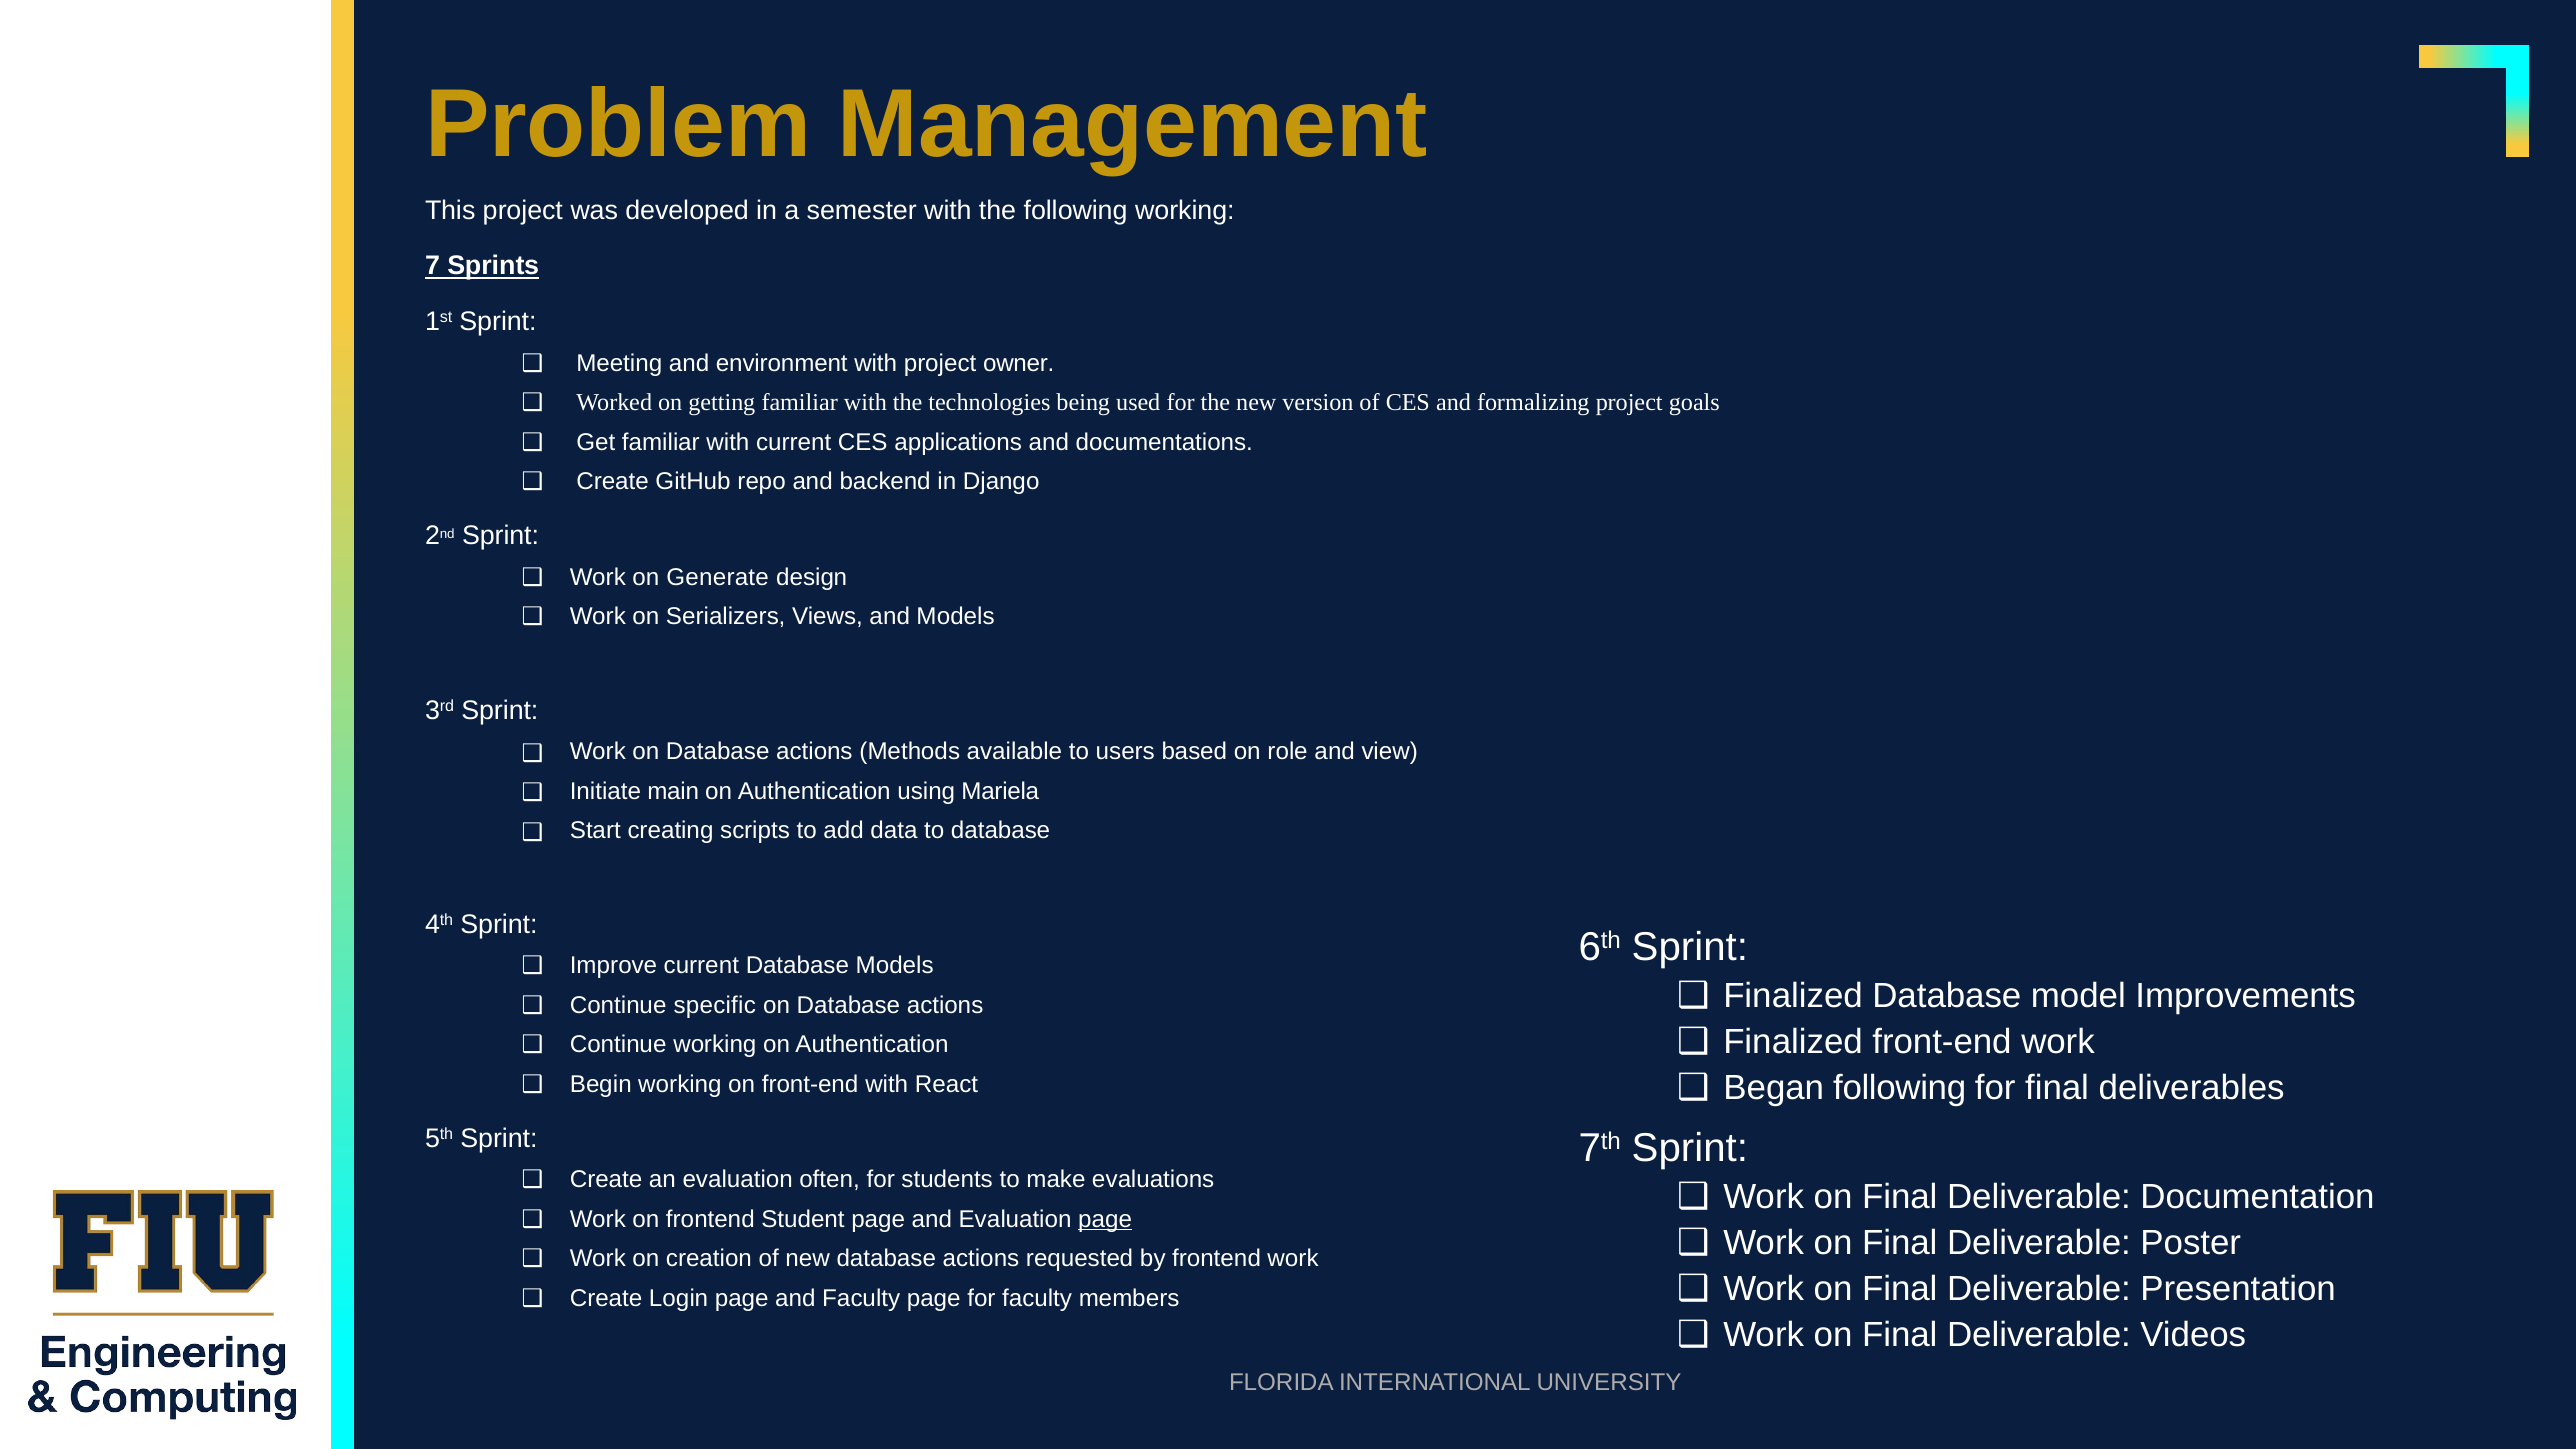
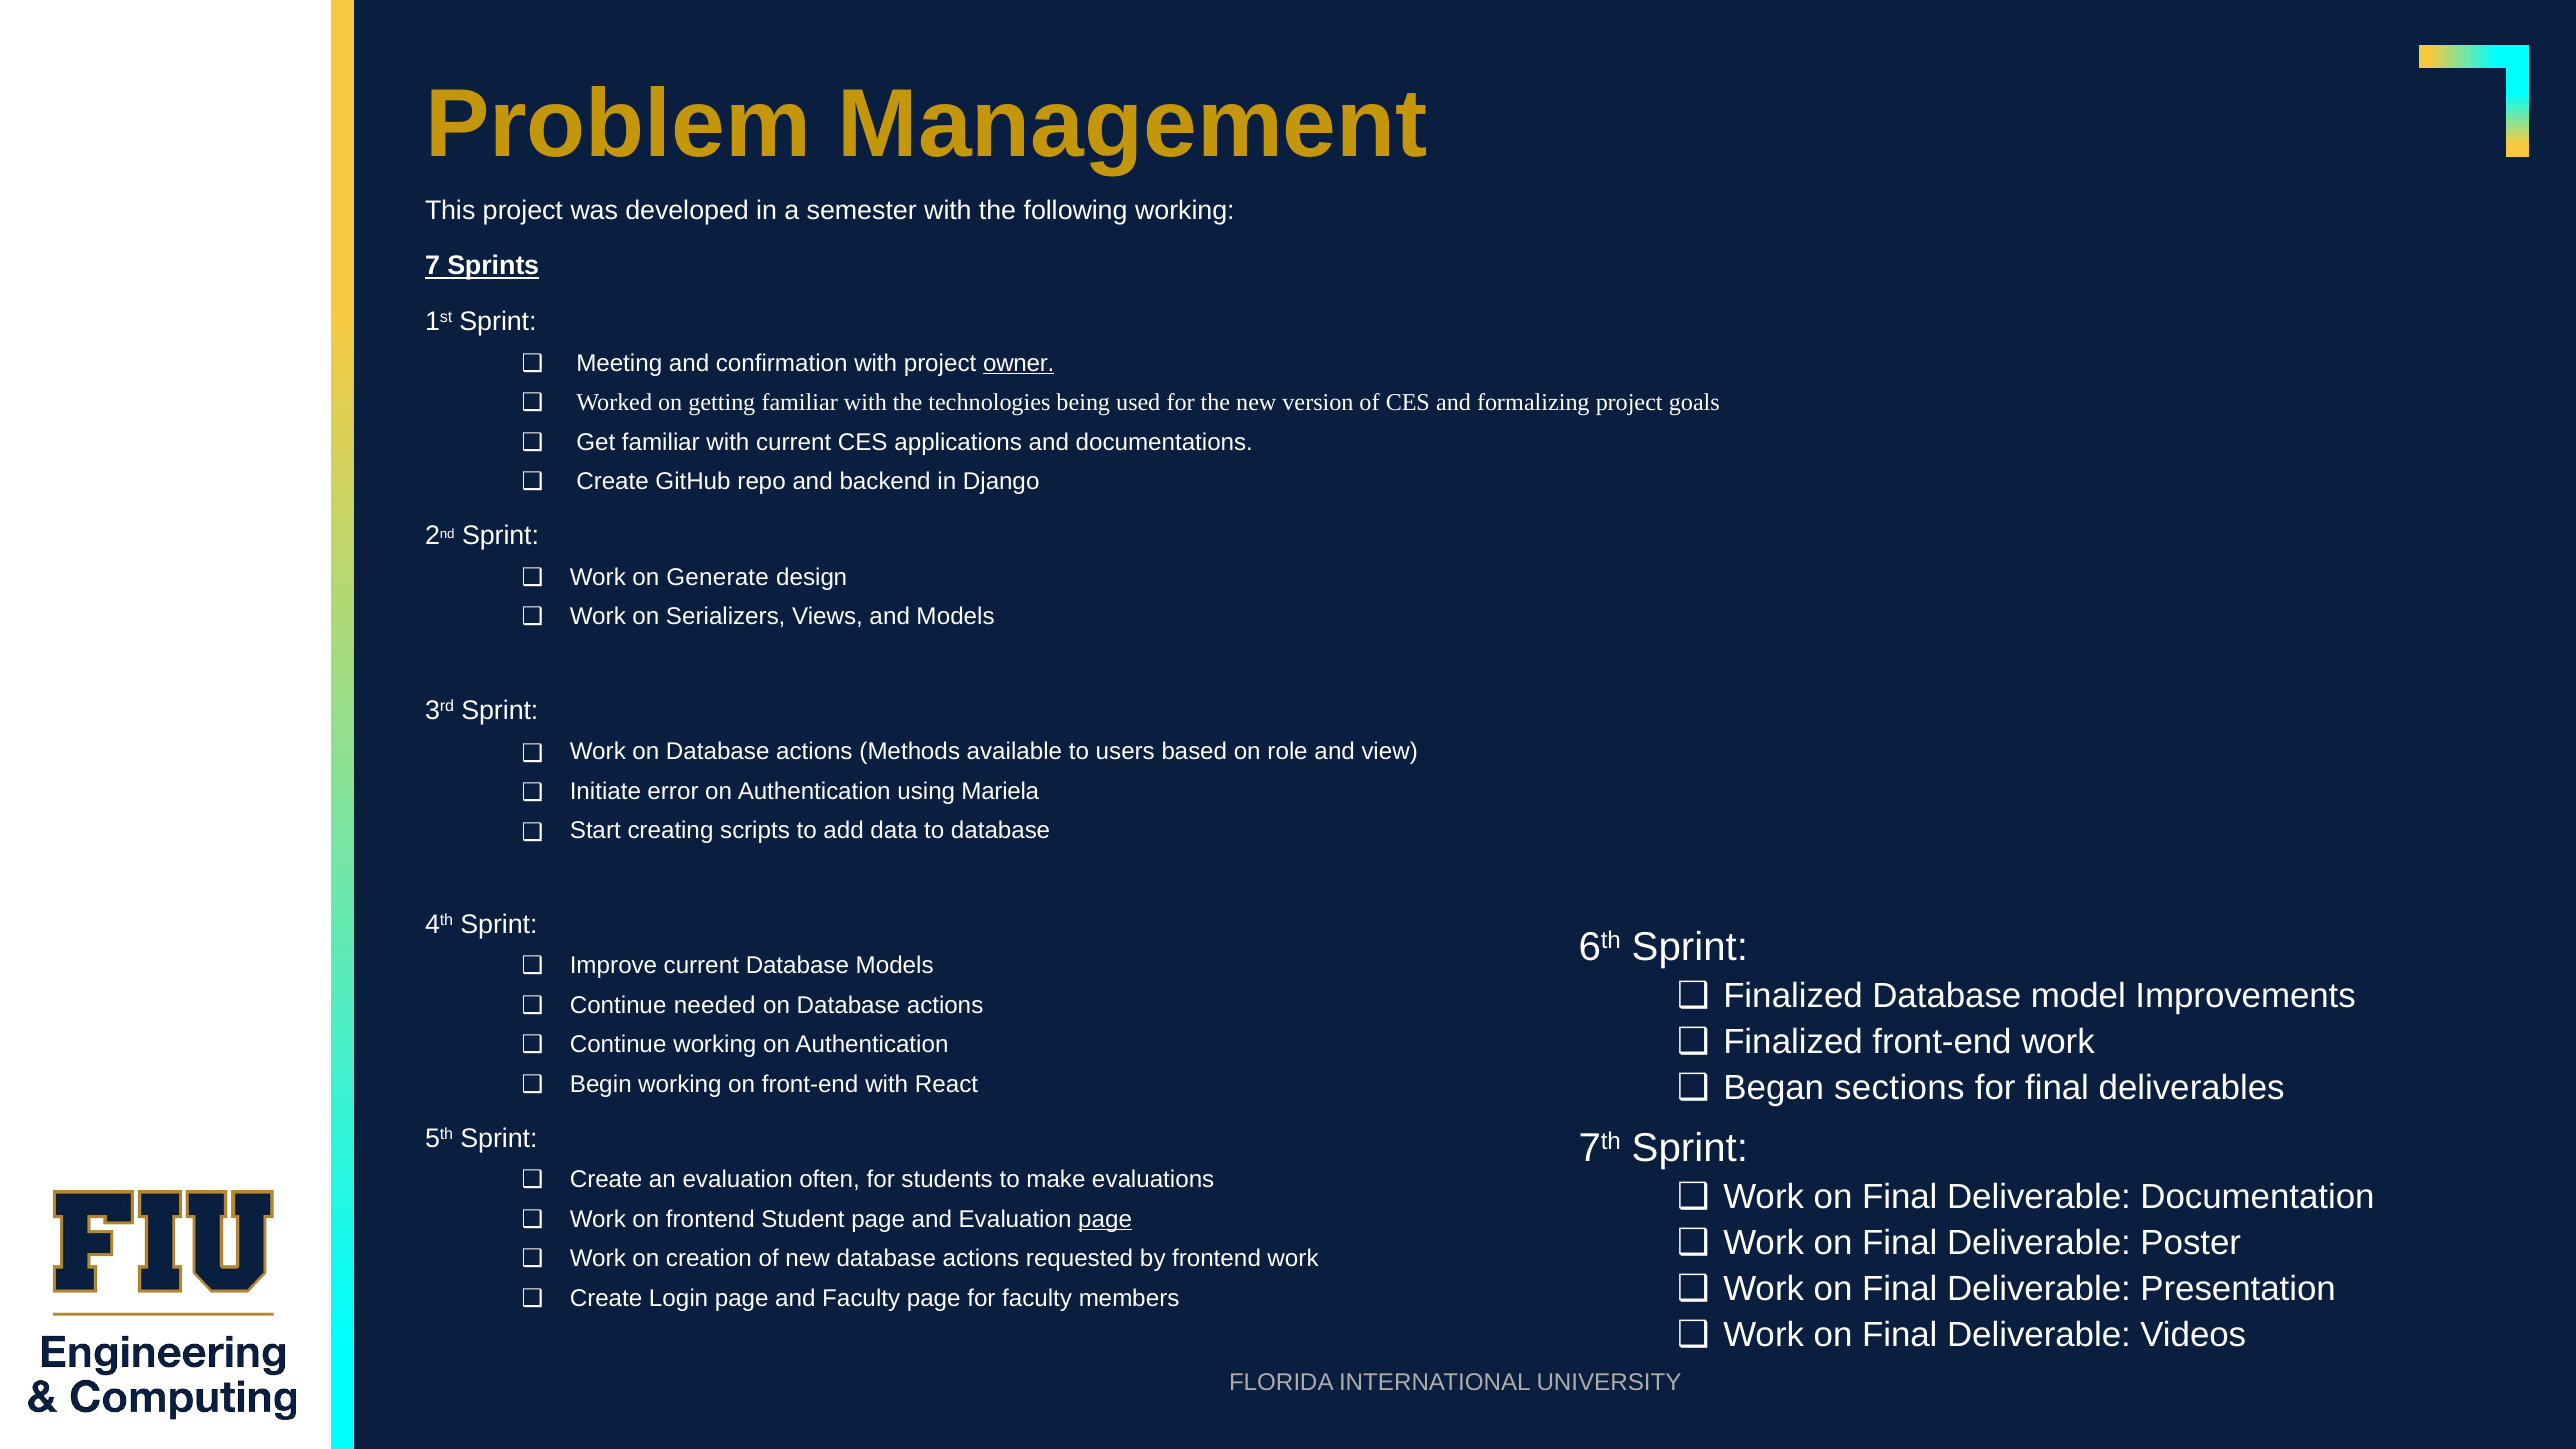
environment: environment -> confirmation
owner underline: none -> present
main: main -> error
specific: specific -> needed
Began following: following -> sections
